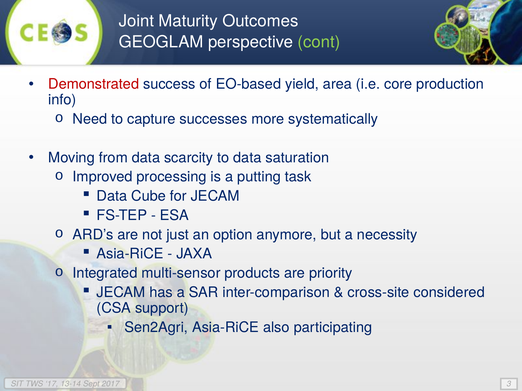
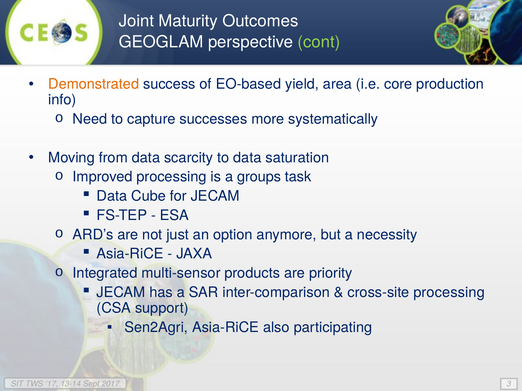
Demonstrated colour: red -> orange
putting: putting -> groups
cross-site considered: considered -> processing
